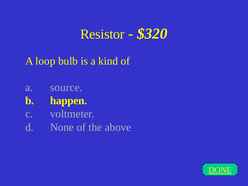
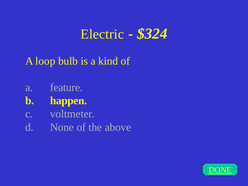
Resistor: Resistor -> Electric
$320: $320 -> $324
source: source -> feature
